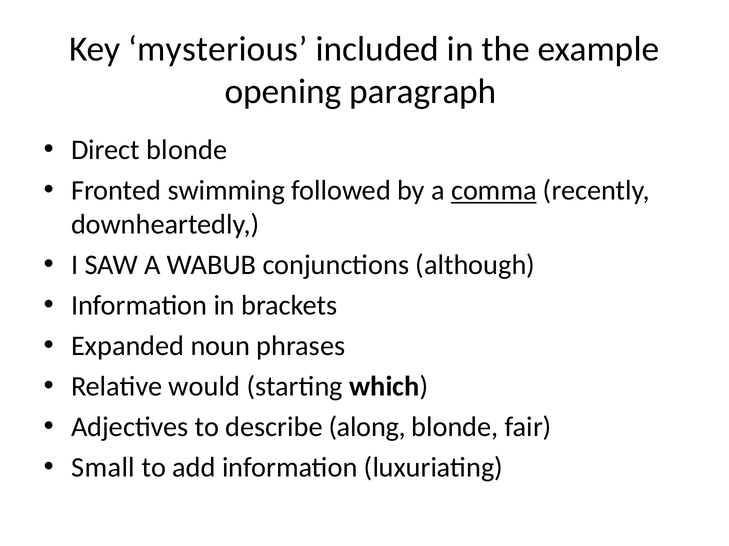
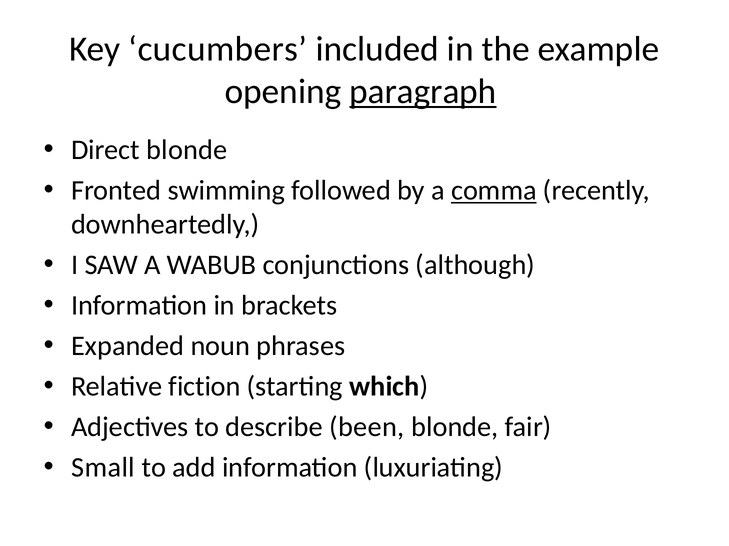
mysterious: mysterious -> cucumbers
paragraph underline: none -> present
would: would -> fiction
along: along -> been
